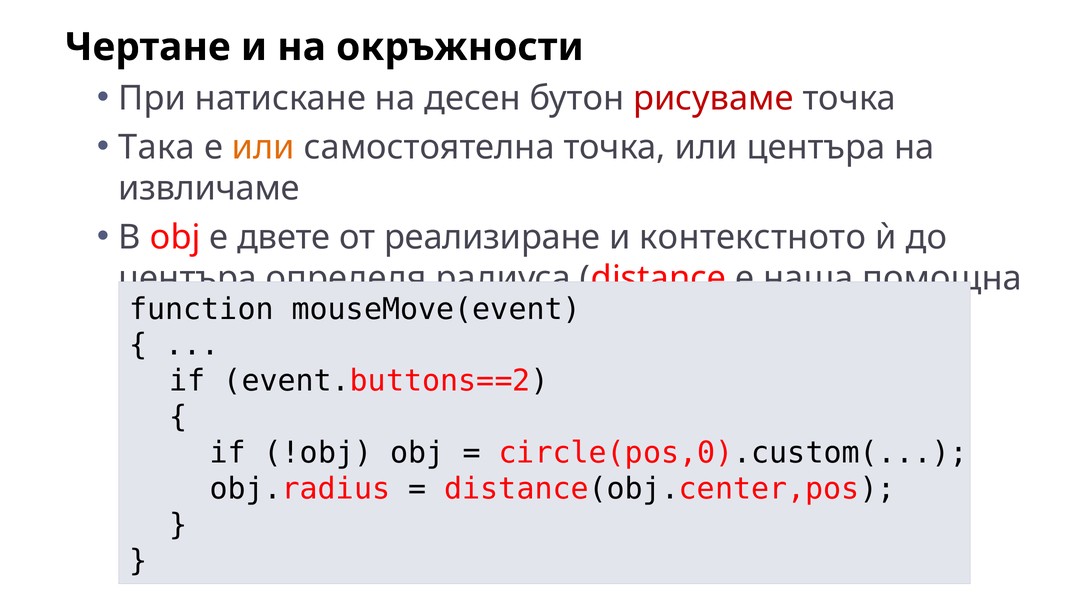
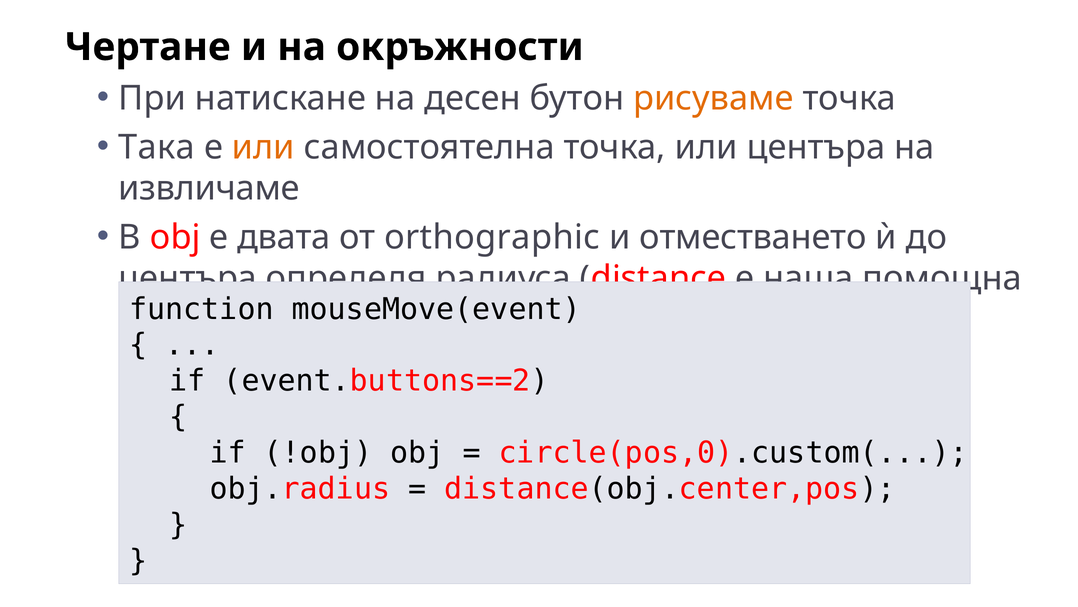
рисуваме colour: red -> orange
двете: двете -> двата
реализиране: реализиране -> orthographic
контекстното: контекстното -> отместването
